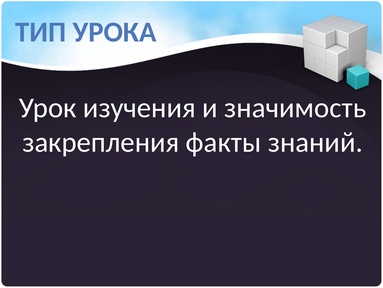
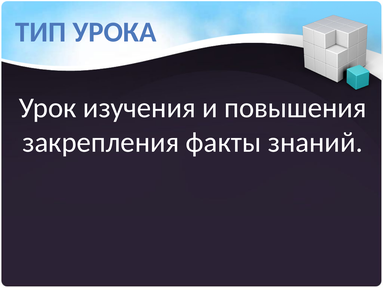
значимость: значимость -> повышения
